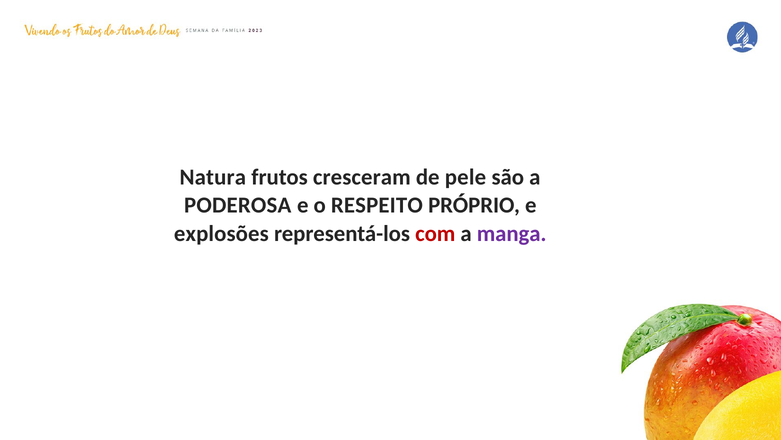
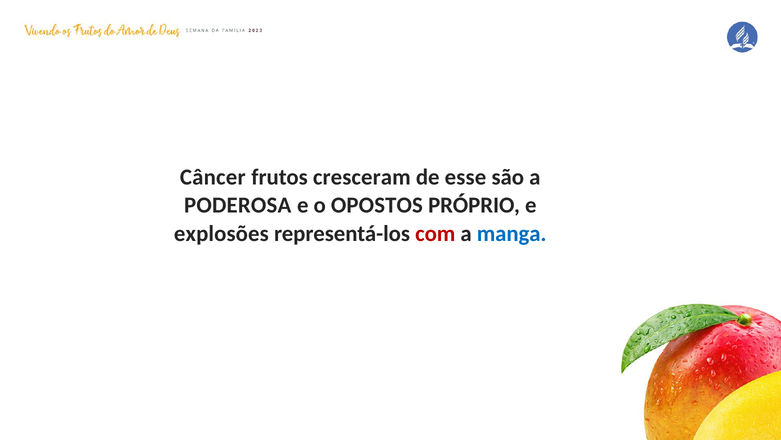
Natura: Natura -> Câncer
pele: pele -> esse
RESPEITO: RESPEITO -> OPOSTOS
manga colour: purple -> blue
